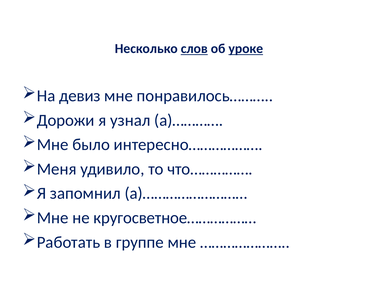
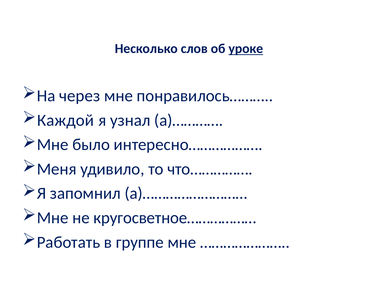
слов underline: present -> none
девиз: девиз -> через
Дорожи: Дорожи -> Каждой
